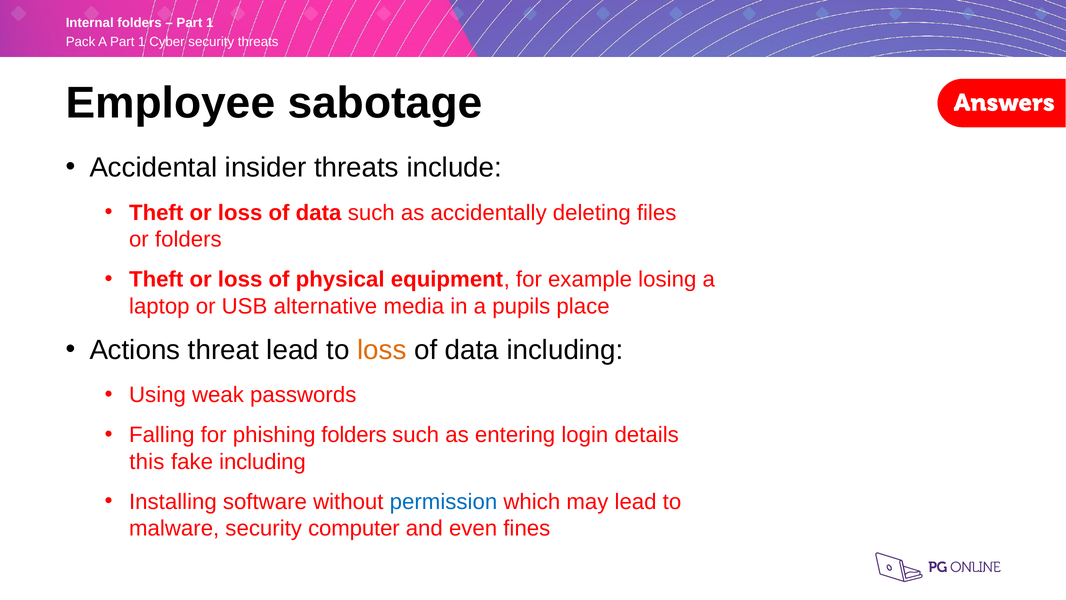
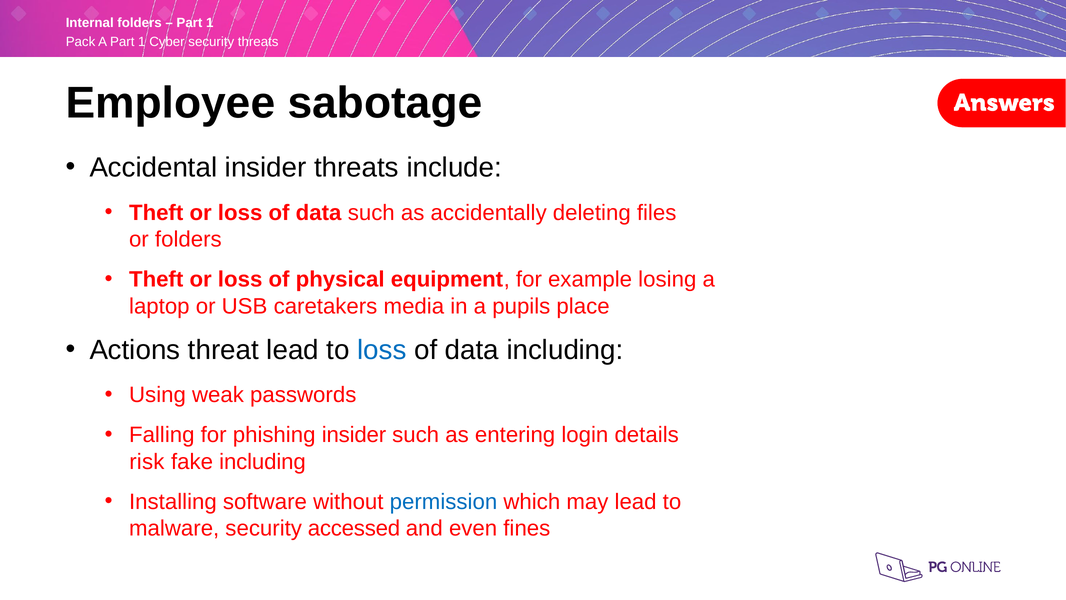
alternative: alternative -> caretakers
loss at (382, 350) colour: orange -> blue
phishing folders: folders -> insider
this: this -> risk
computer: computer -> accessed
